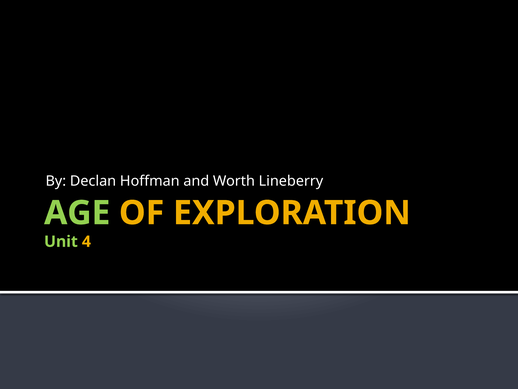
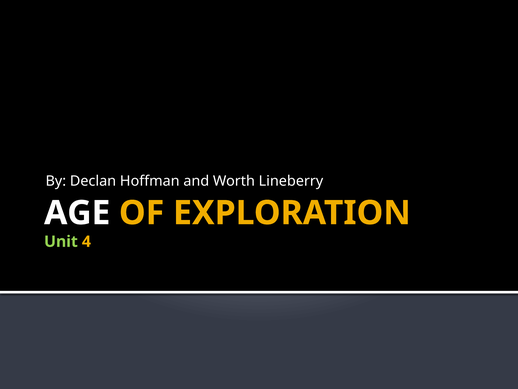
AGE colour: light green -> white
